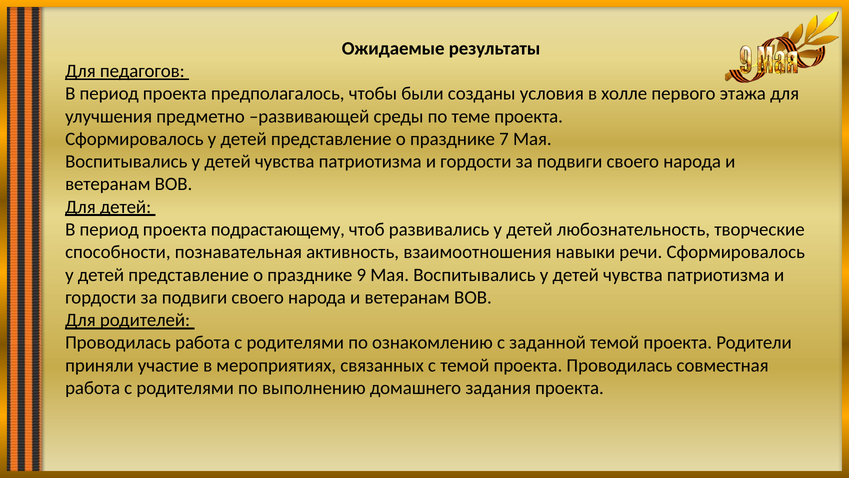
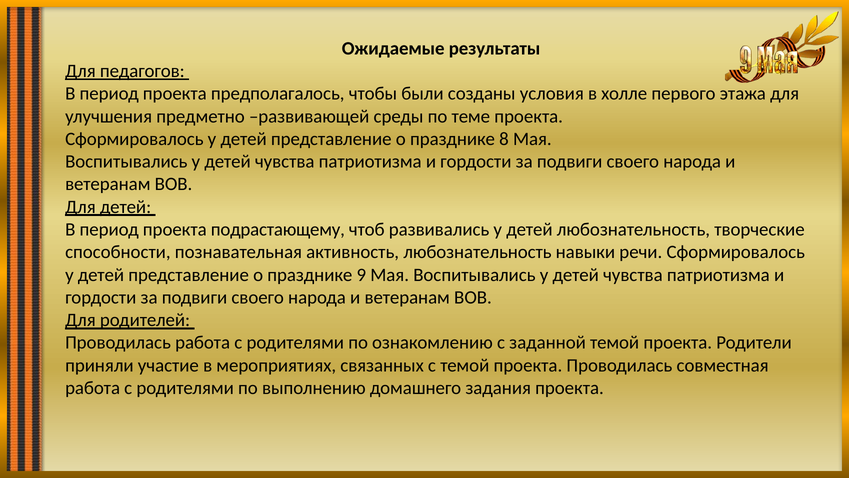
7: 7 -> 8
активность взаимоотношения: взаимоотношения -> любознательность
